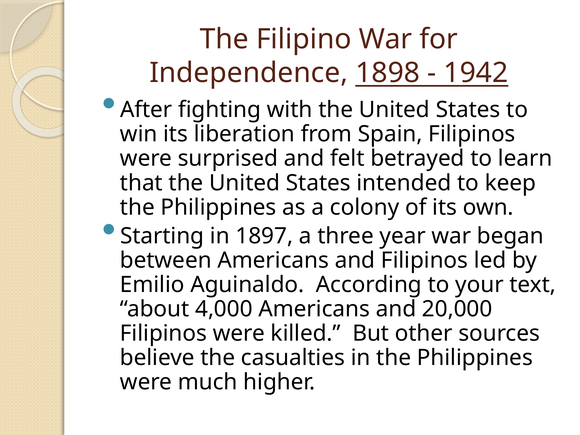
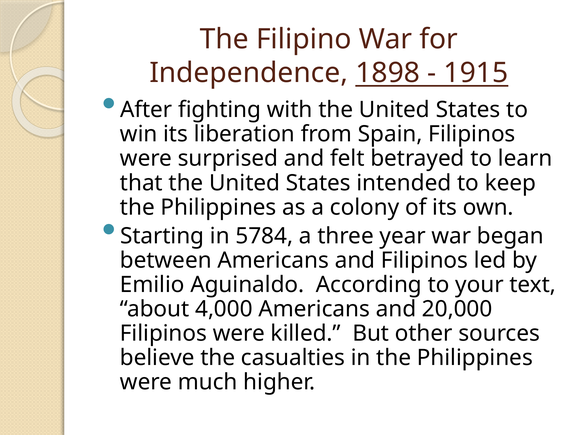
1942: 1942 -> 1915
1897: 1897 -> 5784
